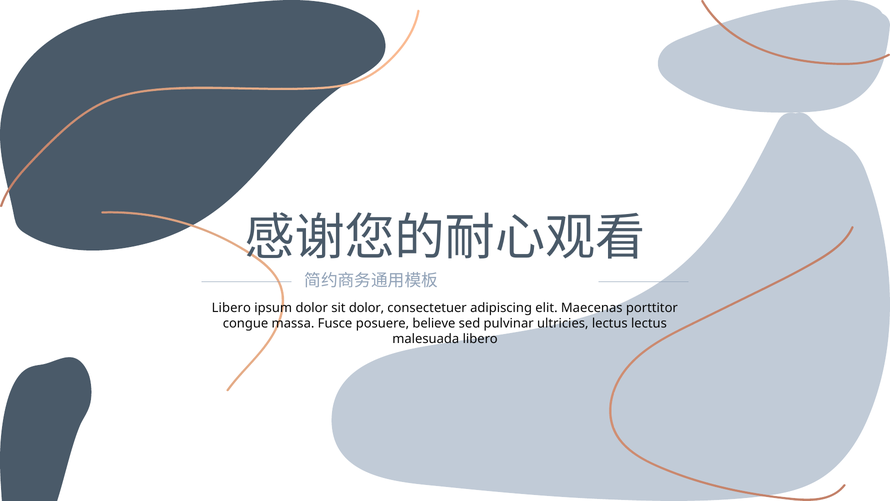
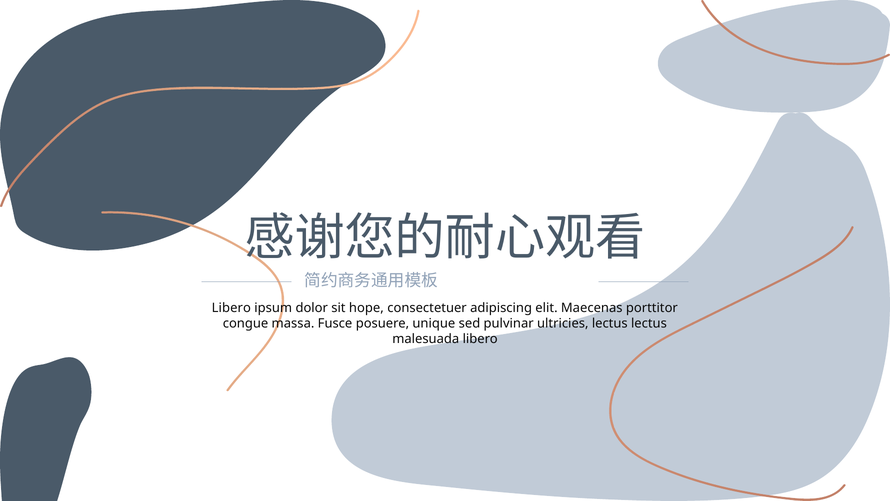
sit dolor: dolor -> hope
believe: believe -> unique
